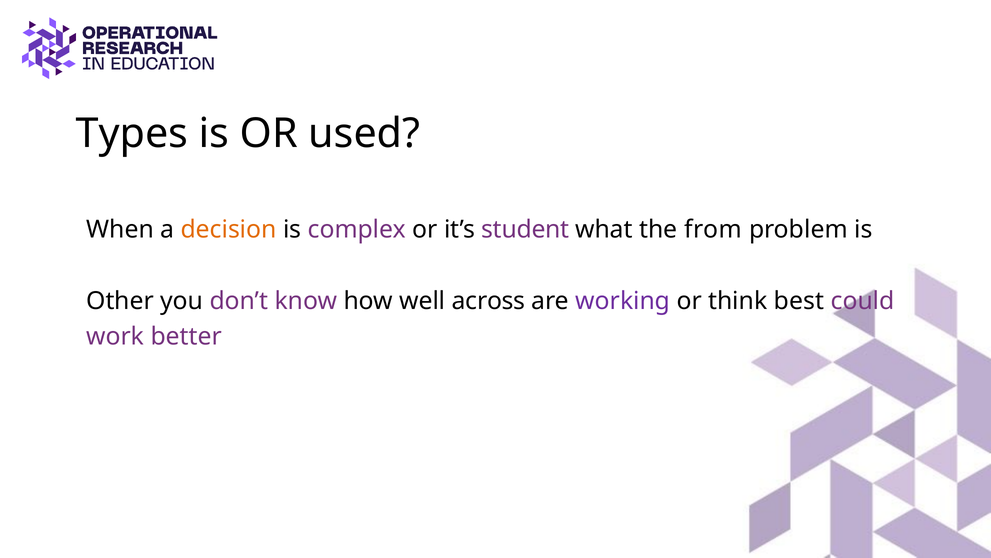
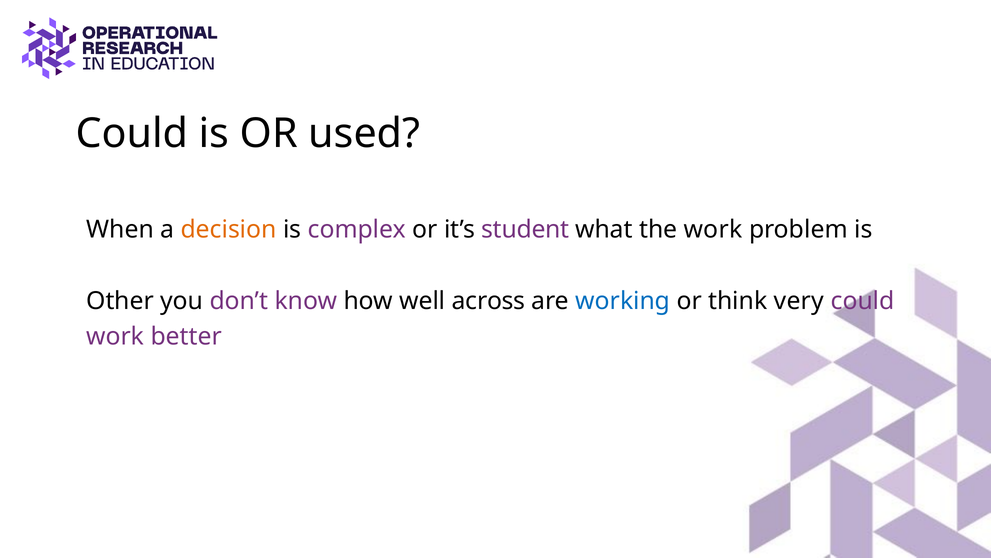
Types at (132, 134): Types -> Could
the from: from -> work
working colour: purple -> blue
best: best -> very
